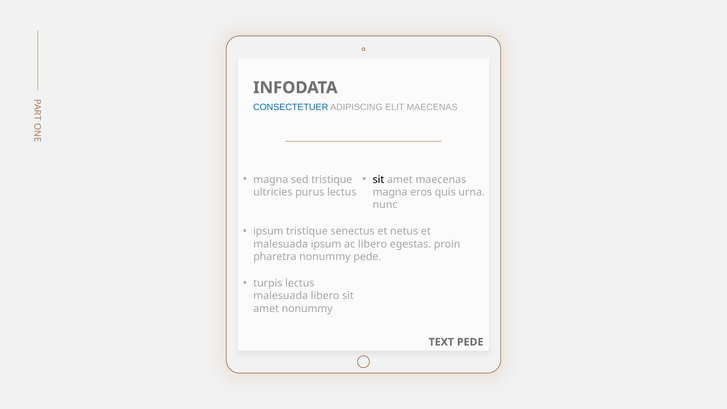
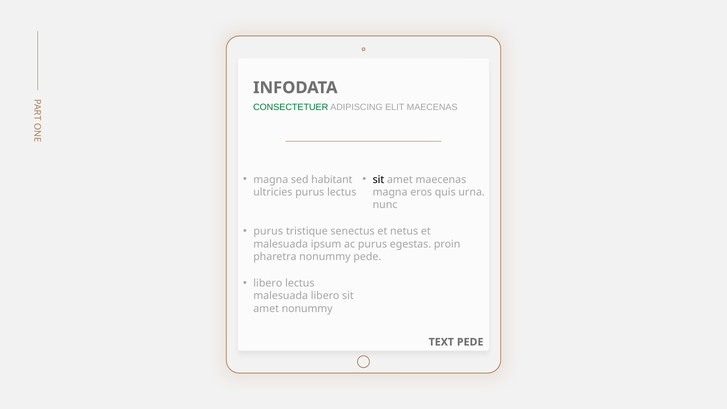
CONSECTETUER colour: blue -> green
sed tristique: tristique -> habitant
ipsum at (268, 231): ipsum -> purus
ac libero: libero -> purus
turpis at (268, 283): turpis -> libero
